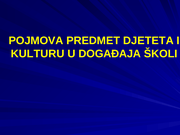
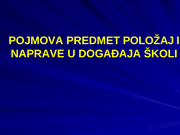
DJETETA: DJETETA -> POLOŽAJ
KULTURU: KULTURU -> NAPRAVE
